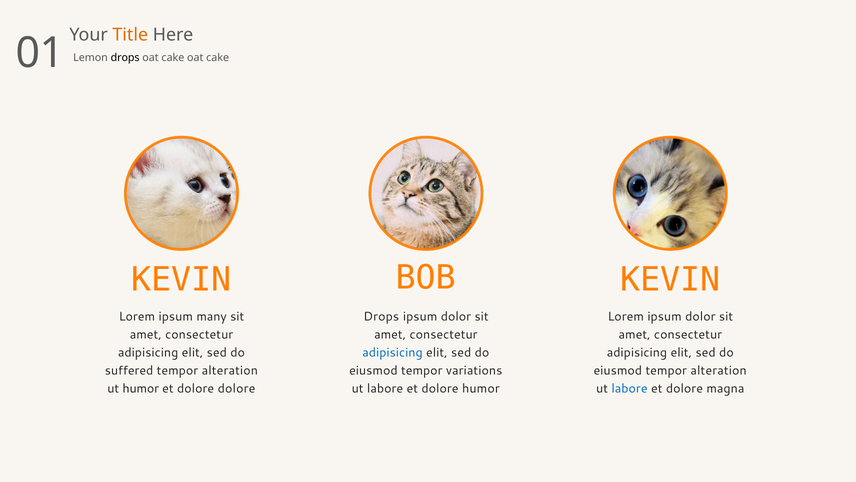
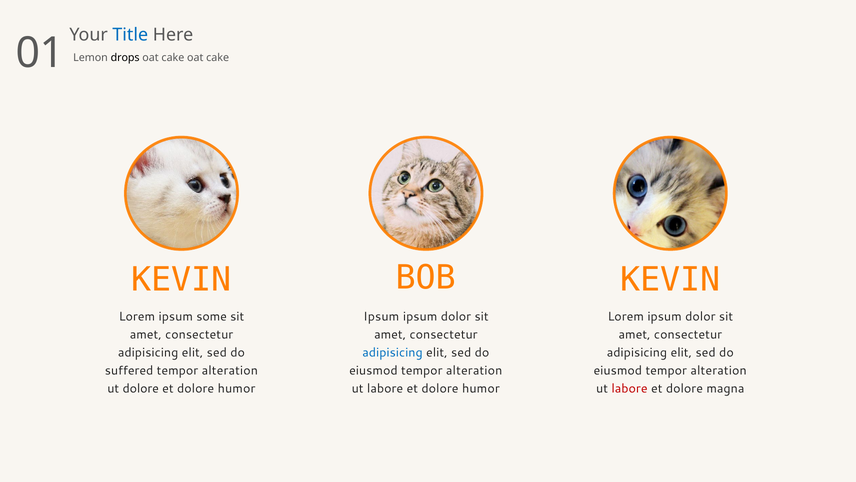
Title colour: orange -> blue
many: many -> some
Drops at (381, 316): Drops -> Ipsum
variations at (474, 370): variations -> alteration
ut humor: humor -> dolore
dolore at (237, 388): dolore -> humor
labore at (630, 388) colour: blue -> red
